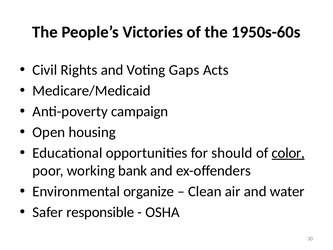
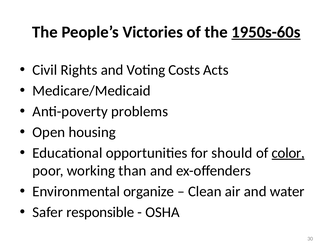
1950s-60s underline: none -> present
Gaps: Gaps -> Costs
campaign: campaign -> problems
bank: bank -> than
